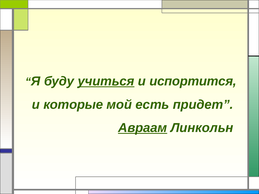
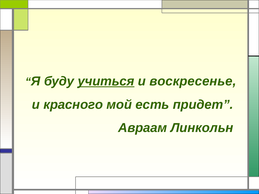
испортится: испортится -> воскресенье
которые: которые -> красного
Авраам underline: present -> none
